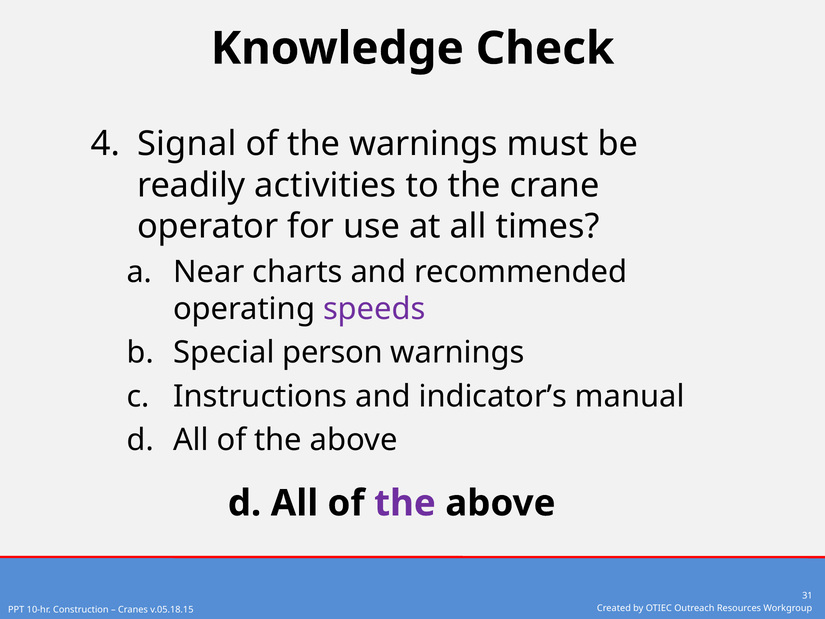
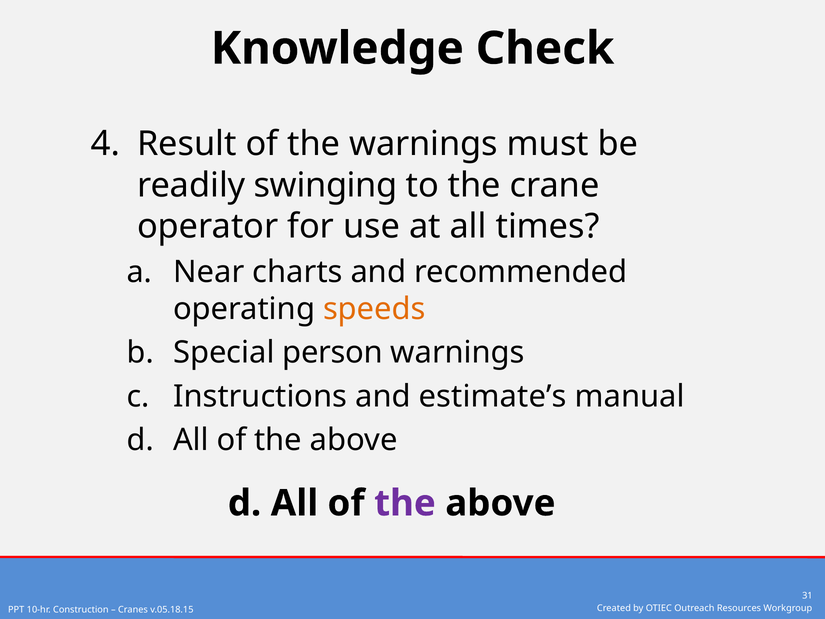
Signal: Signal -> Result
activities: activities -> swinging
speeds colour: purple -> orange
indicator’s: indicator’s -> estimate’s
